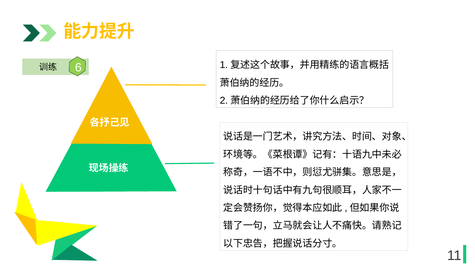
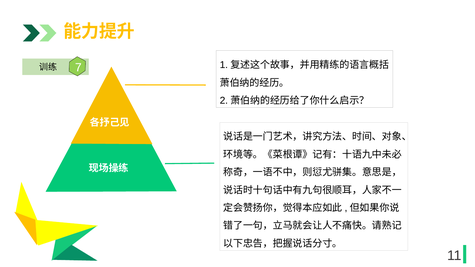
6: 6 -> 7
